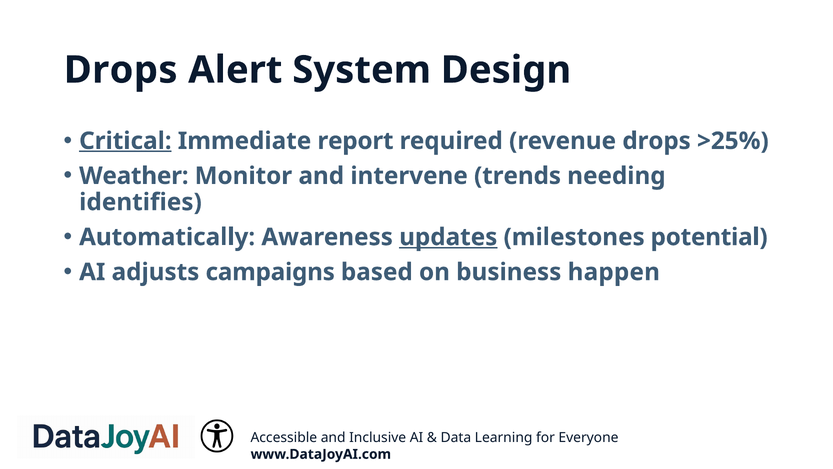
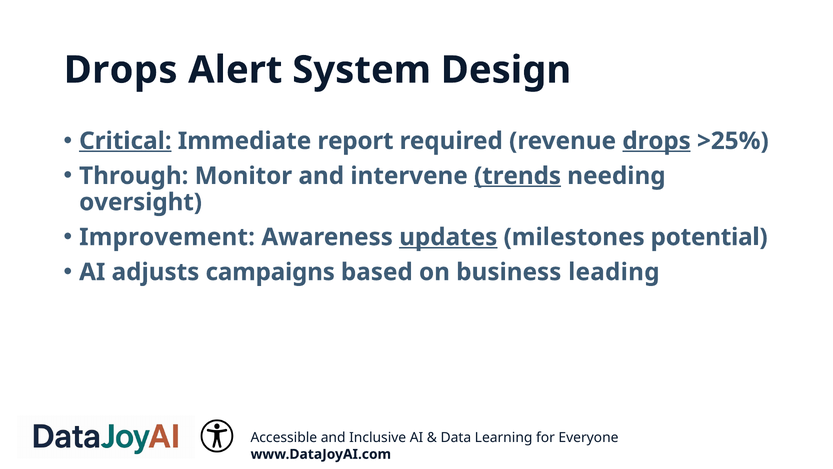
drops at (657, 141) underline: none -> present
Weather: Weather -> Through
trends underline: none -> present
identifies: identifies -> oversight
Automatically: Automatically -> Improvement
happen: happen -> leading
